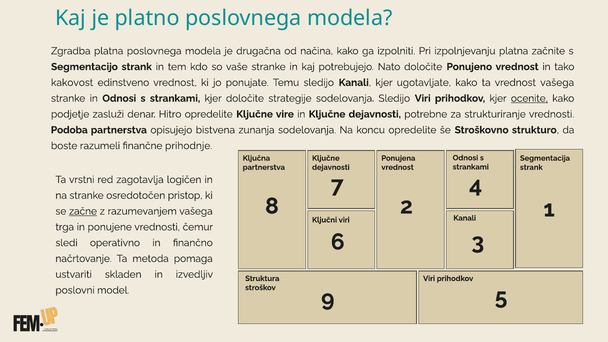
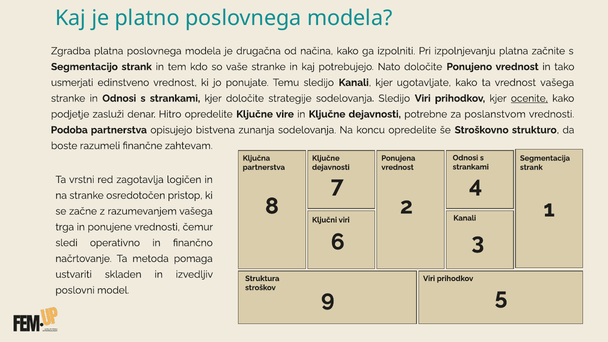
kakovost: kakovost -> usmerjati
strukturiranje: strukturiranje -> poslanstvom
prihodnje: prihodnje -> zahtevam
začne underline: present -> none
